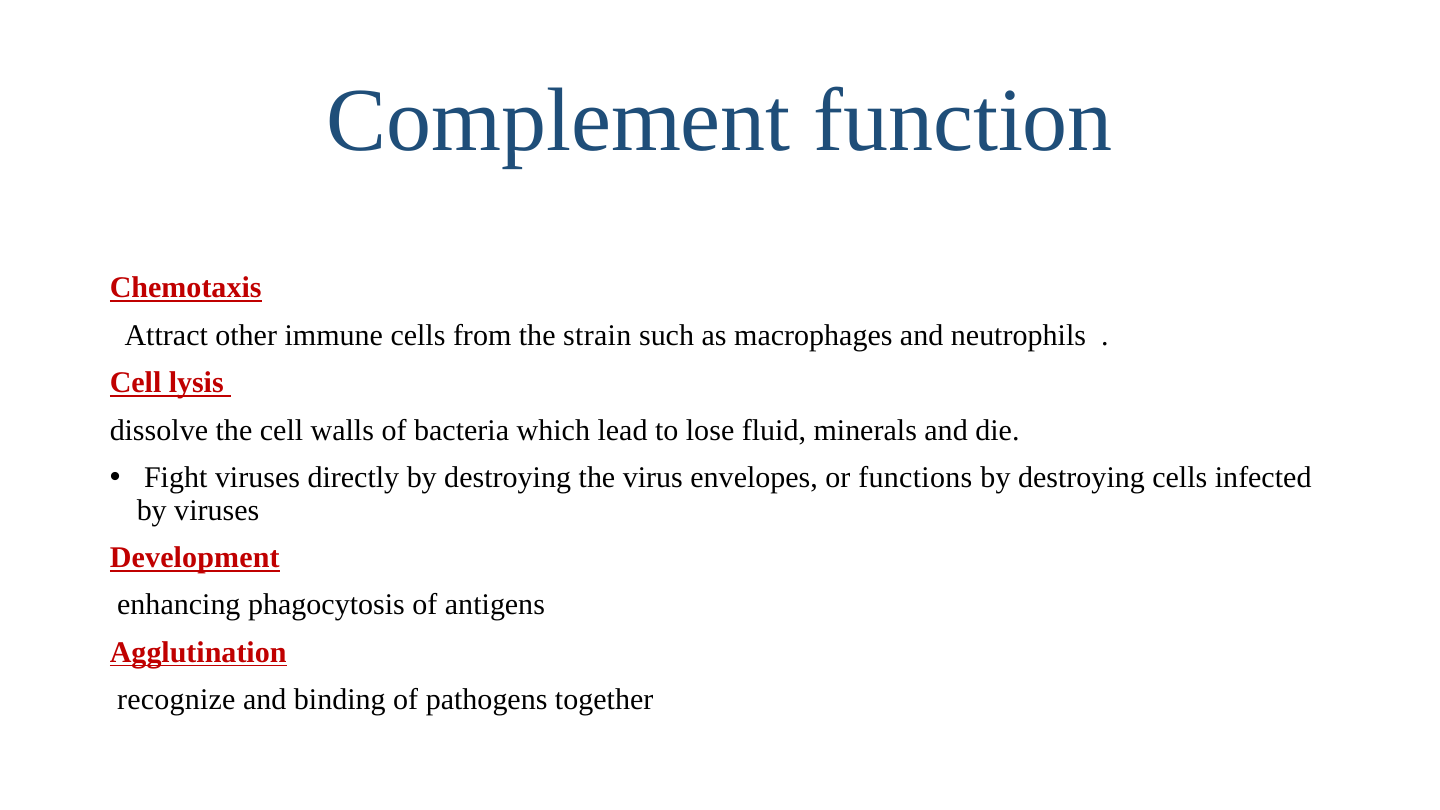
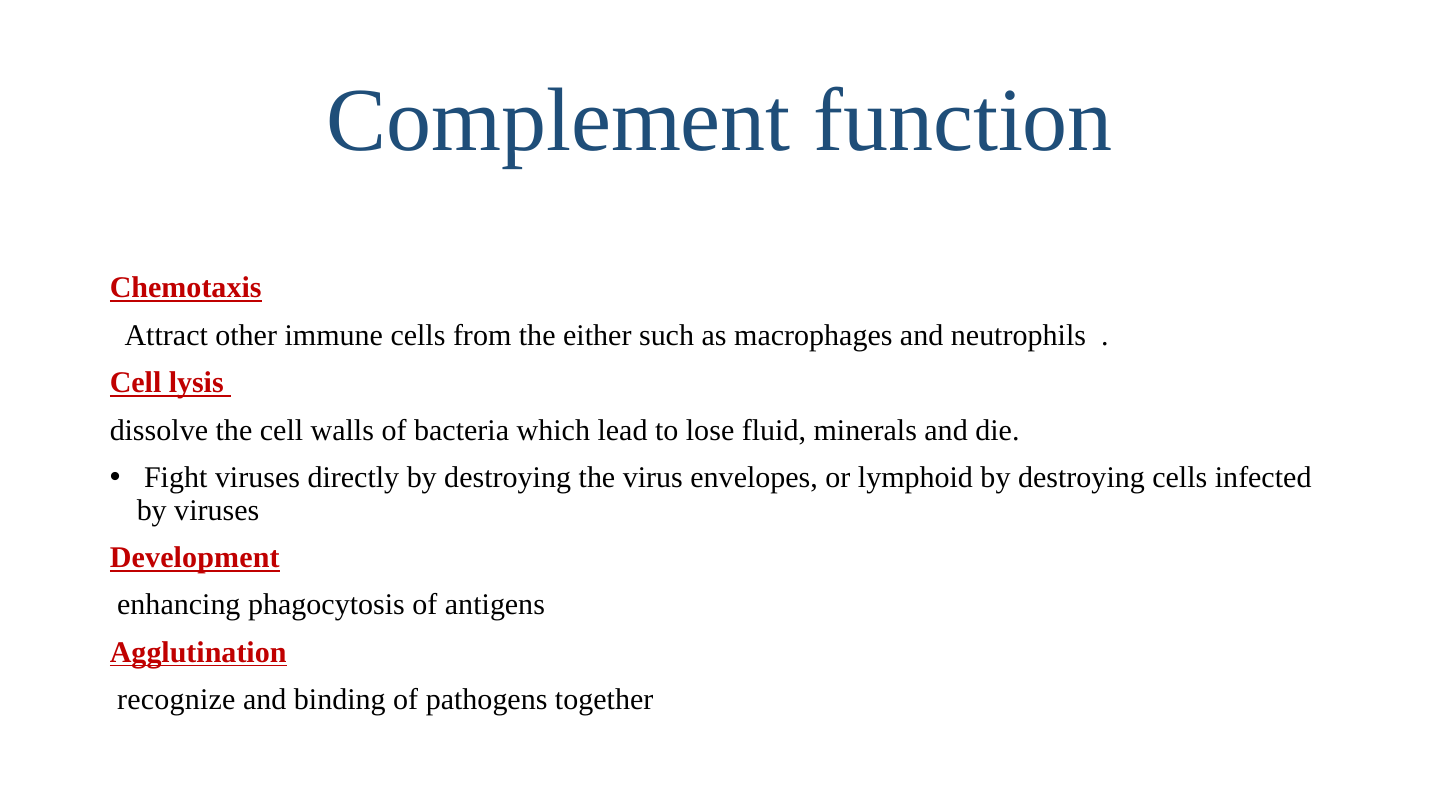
strain: strain -> either
functions: functions -> lymphoid
